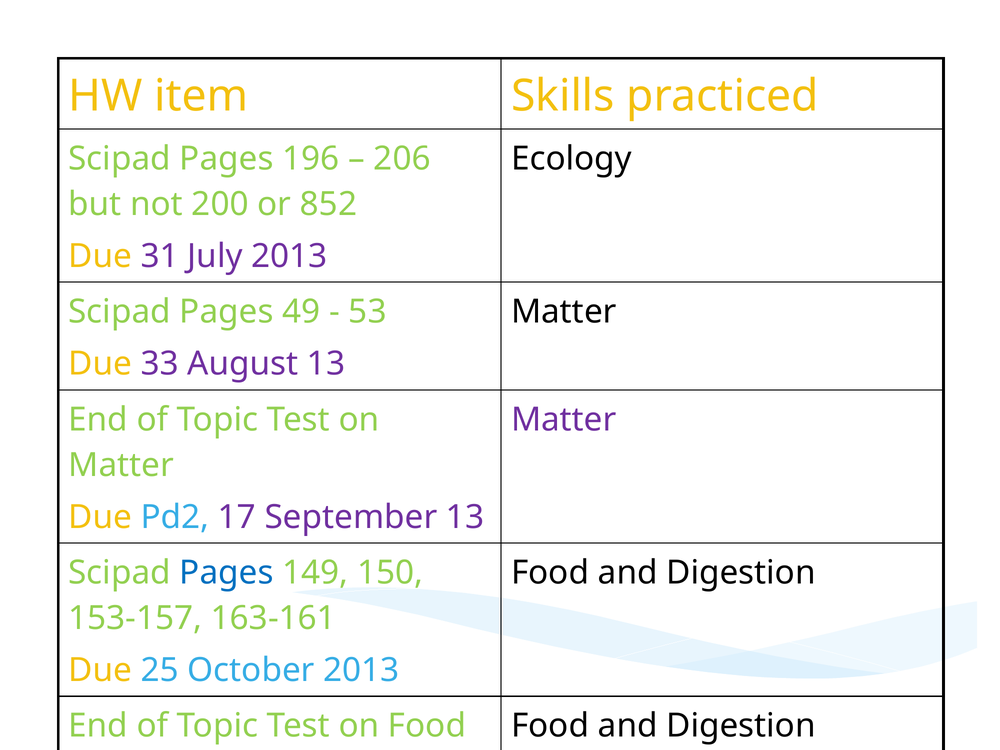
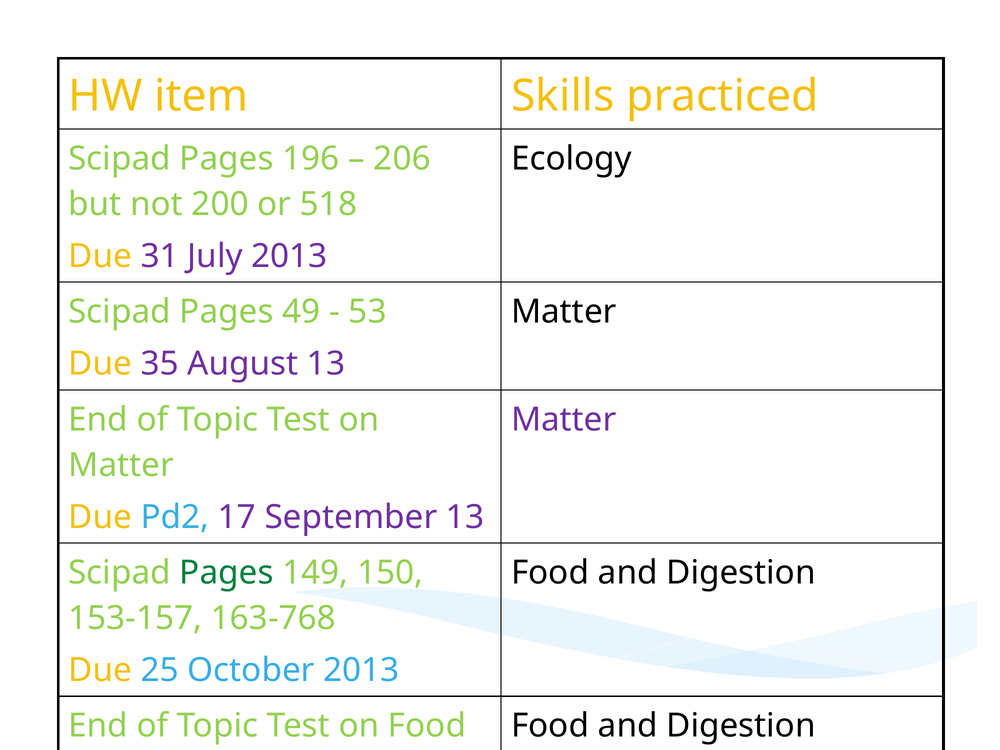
852: 852 -> 518
33: 33 -> 35
Pages at (227, 573) colour: blue -> green
163-161: 163-161 -> 163-768
